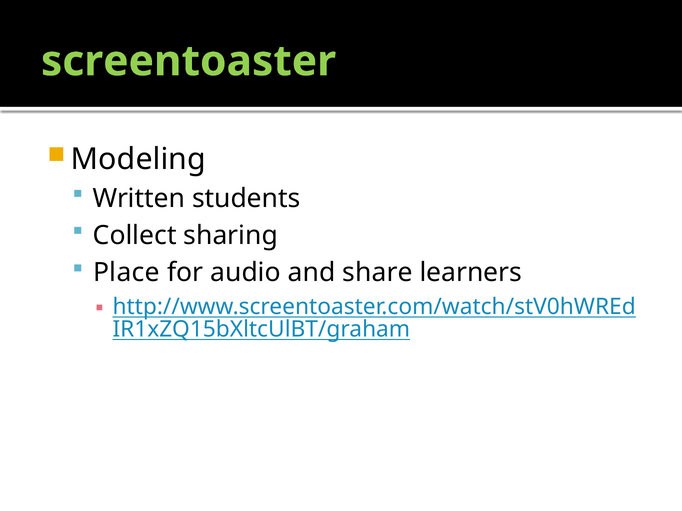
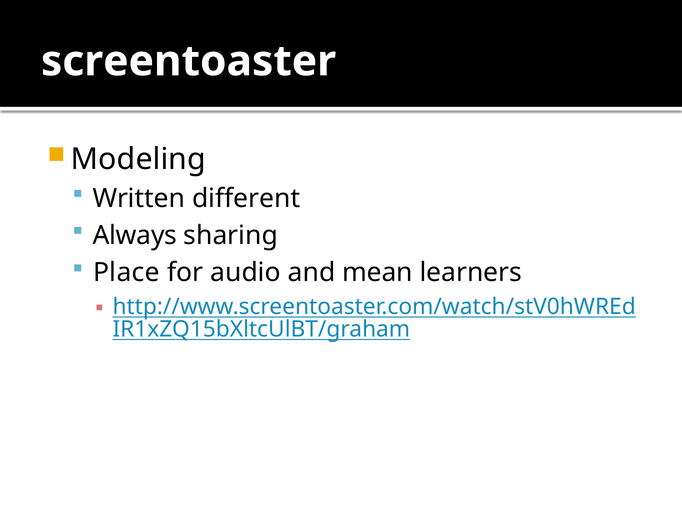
screentoaster colour: light green -> white
students: students -> different
Collect: Collect -> Always
share: share -> mean
